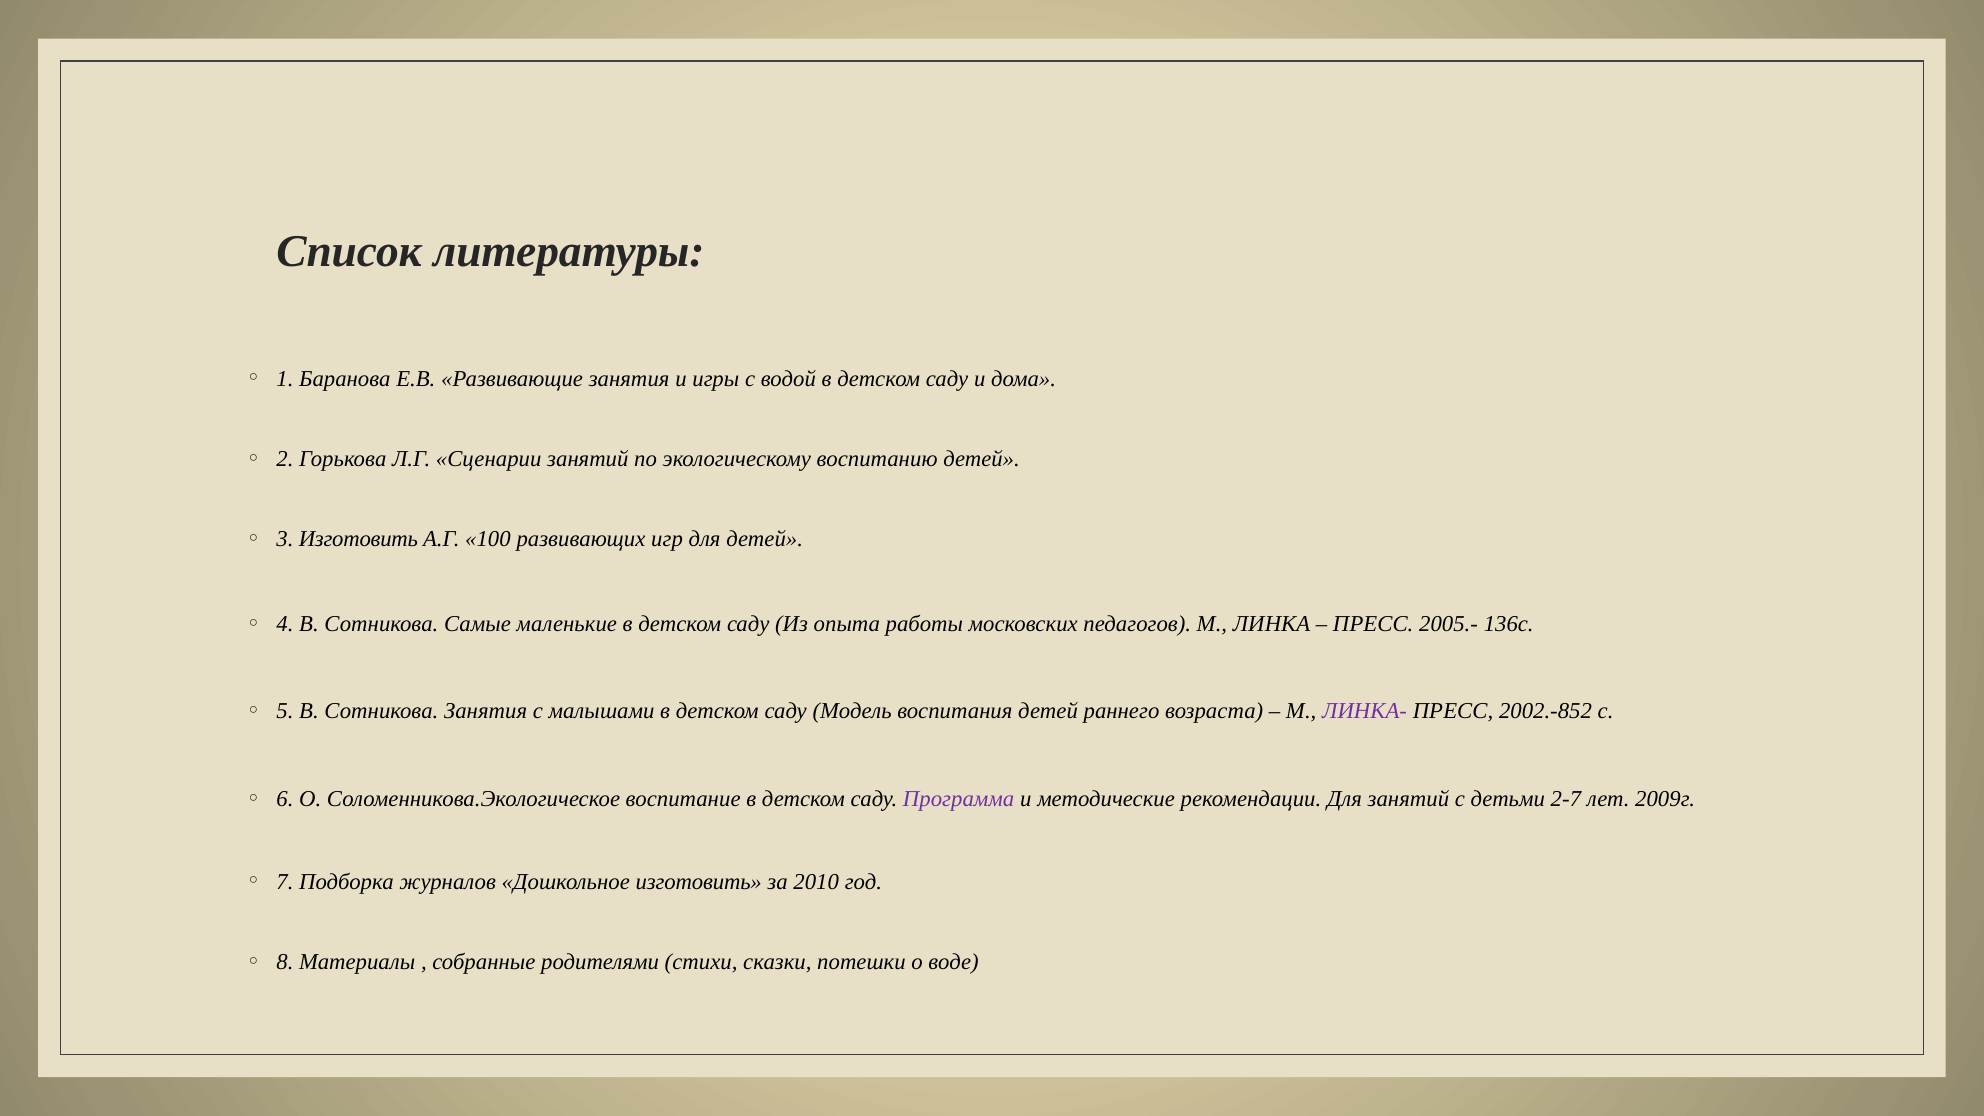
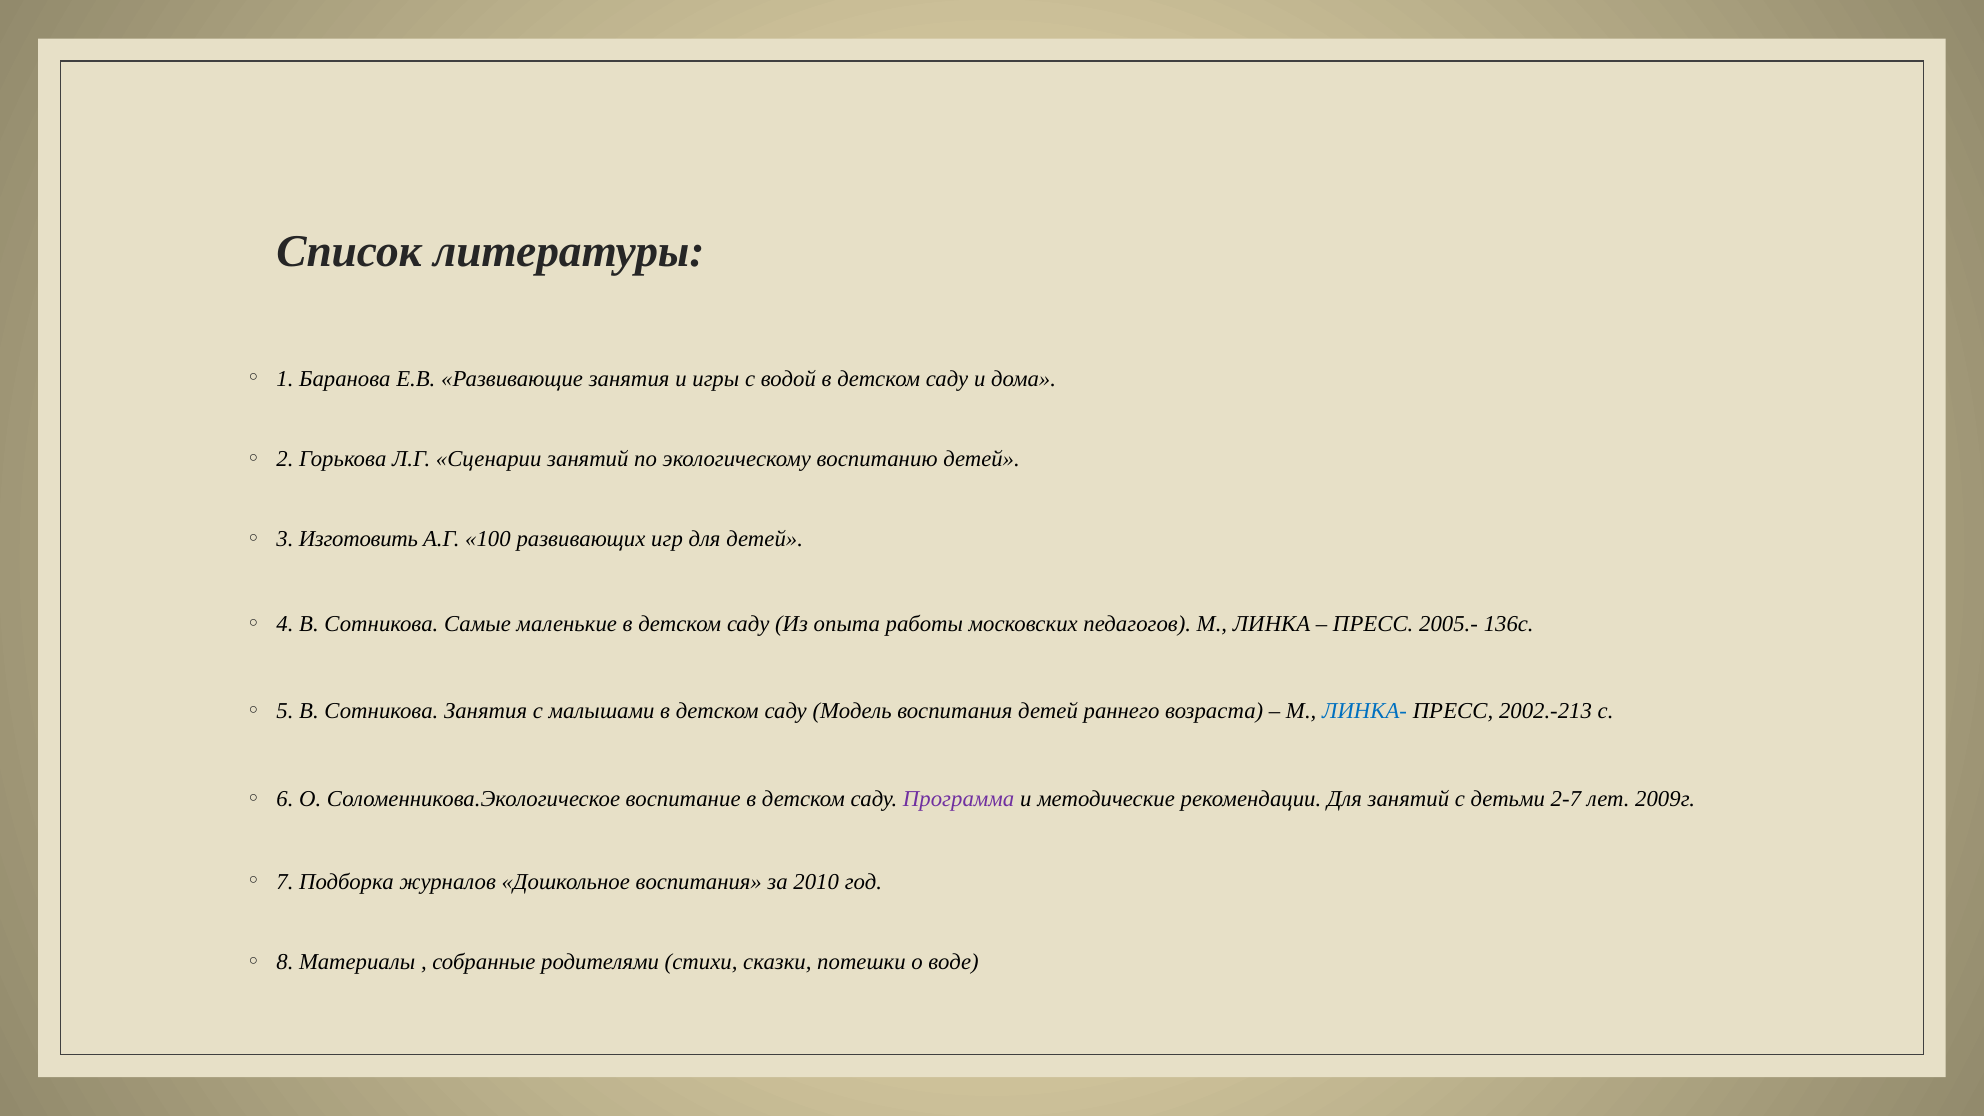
ЛИНКА- colour: purple -> blue
2002.-852: 2002.-852 -> 2002.-213
Дошкольное изготовить: изготовить -> воспитания
